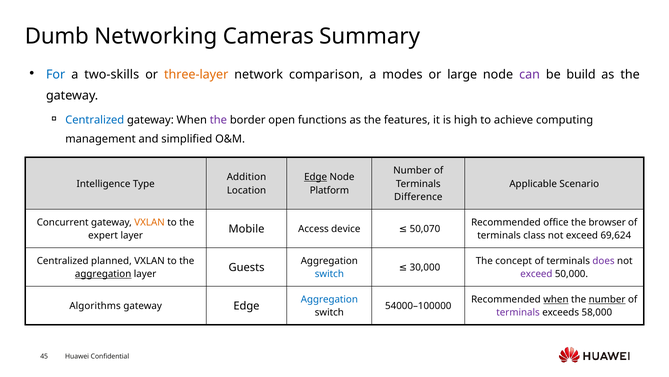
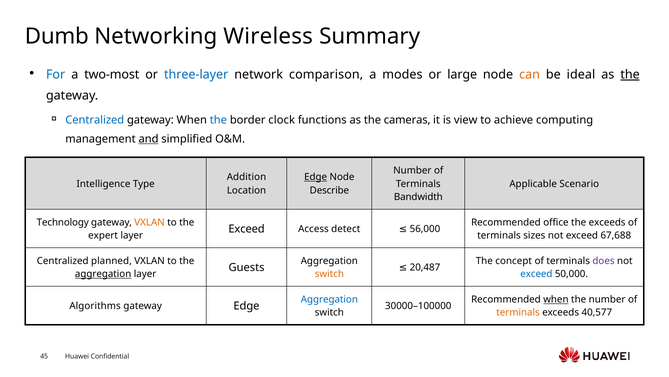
Cameras: Cameras -> Wireless
two-skills: two-skills -> two-most
three-layer colour: orange -> blue
can colour: purple -> orange
build: build -> ideal
the at (630, 74) underline: none -> present
the at (218, 120) colour: purple -> blue
open: open -> clock
features: features -> cameras
high: high -> view
and underline: none -> present
Platform: Platform -> Describe
Difference: Difference -> Bandwidth
Concurrent: Concurrent -> Technology
the browser: browser -> exceeds
Mobile at (246, 229): Mobile -> Exceed
device: device -> detect
50,070: 50,070 -> 56,000
class: class -> sizes
69,624: 69,624 -> 67,688
30,000: 30,000 -> 20,487
switch at (329, 274) colour: blue -> orange
exceed at (536, 274) colour: purple -> blue
number at (607, 299) underline: present -> none
54000–100000: 54000–100000 -> 30000–100000
terminals at (518, 312) colour: purple -> orange
58,000: 58,000 -> 40,577
